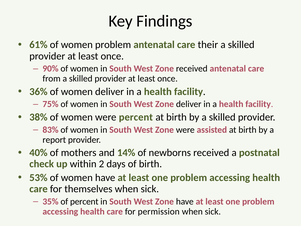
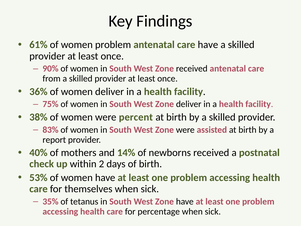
care their: their -> have
of percent: percent -> tetanus
permission: permission -> percentage
